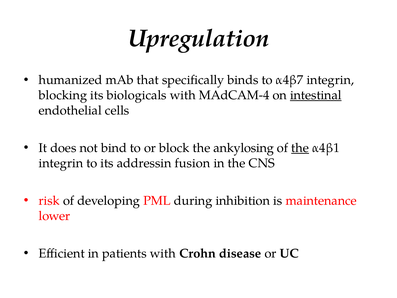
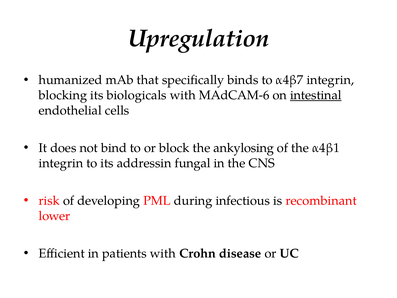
MAdCAM-4: MAdCAM-4 -> MAdCAM-6
the at (300, 148) underline: present -> none
fusion: fusion -> fungal
inhibition: inhibition -> infectious
maintenance: maintenance -> recombinant
